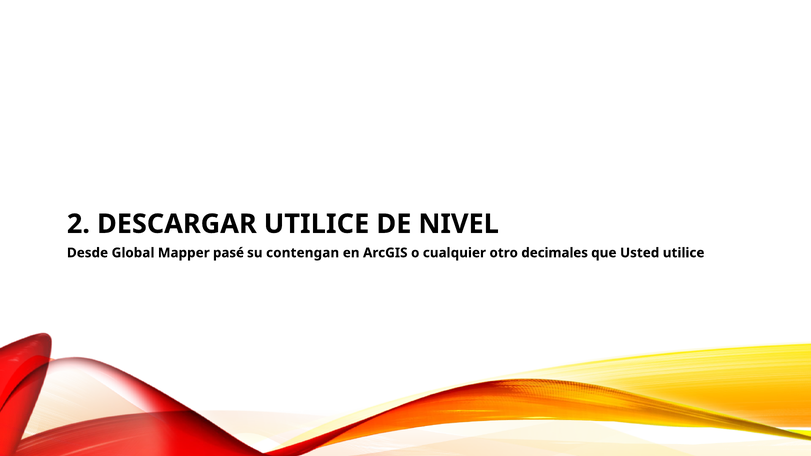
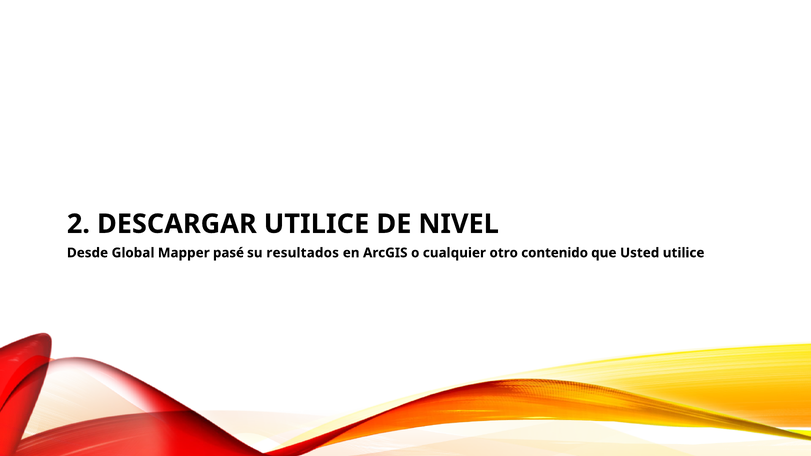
contengan: contengan -> resultados
decimales: decimales -> contenido
